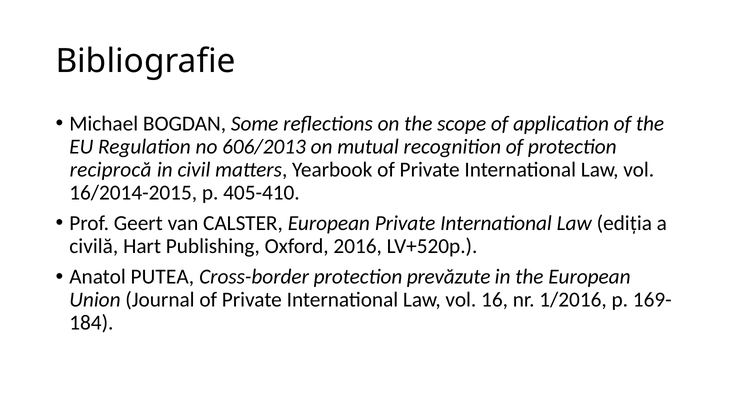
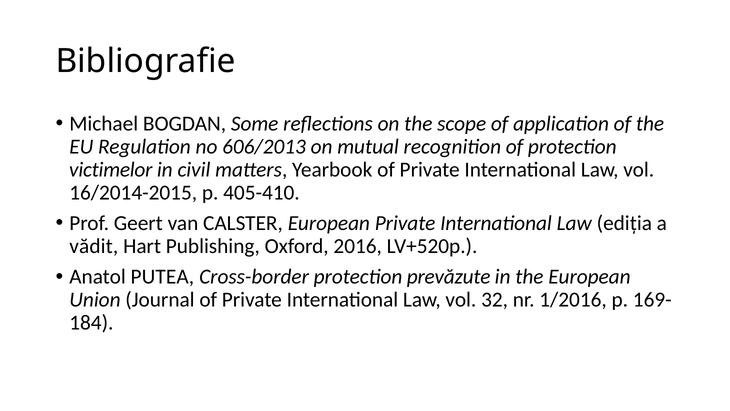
reciprocă: reciprocă -> victimelor
civilă: civilă -> vădit
16: 16 -> 32
